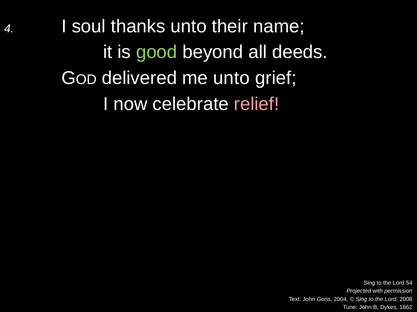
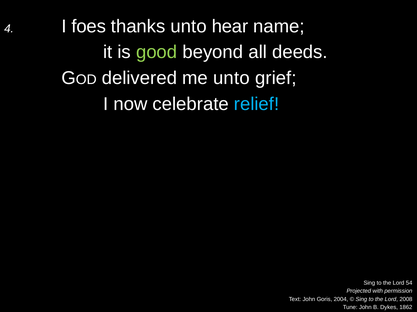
soul: soul -> foes
their: their -> hear
relief colour: pink -> light blue
